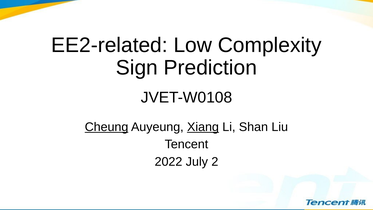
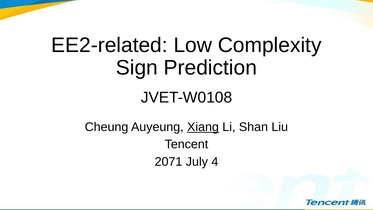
Cheung underline: present -> none
2022: 2022 -> 2071
2: 2 -> 4
